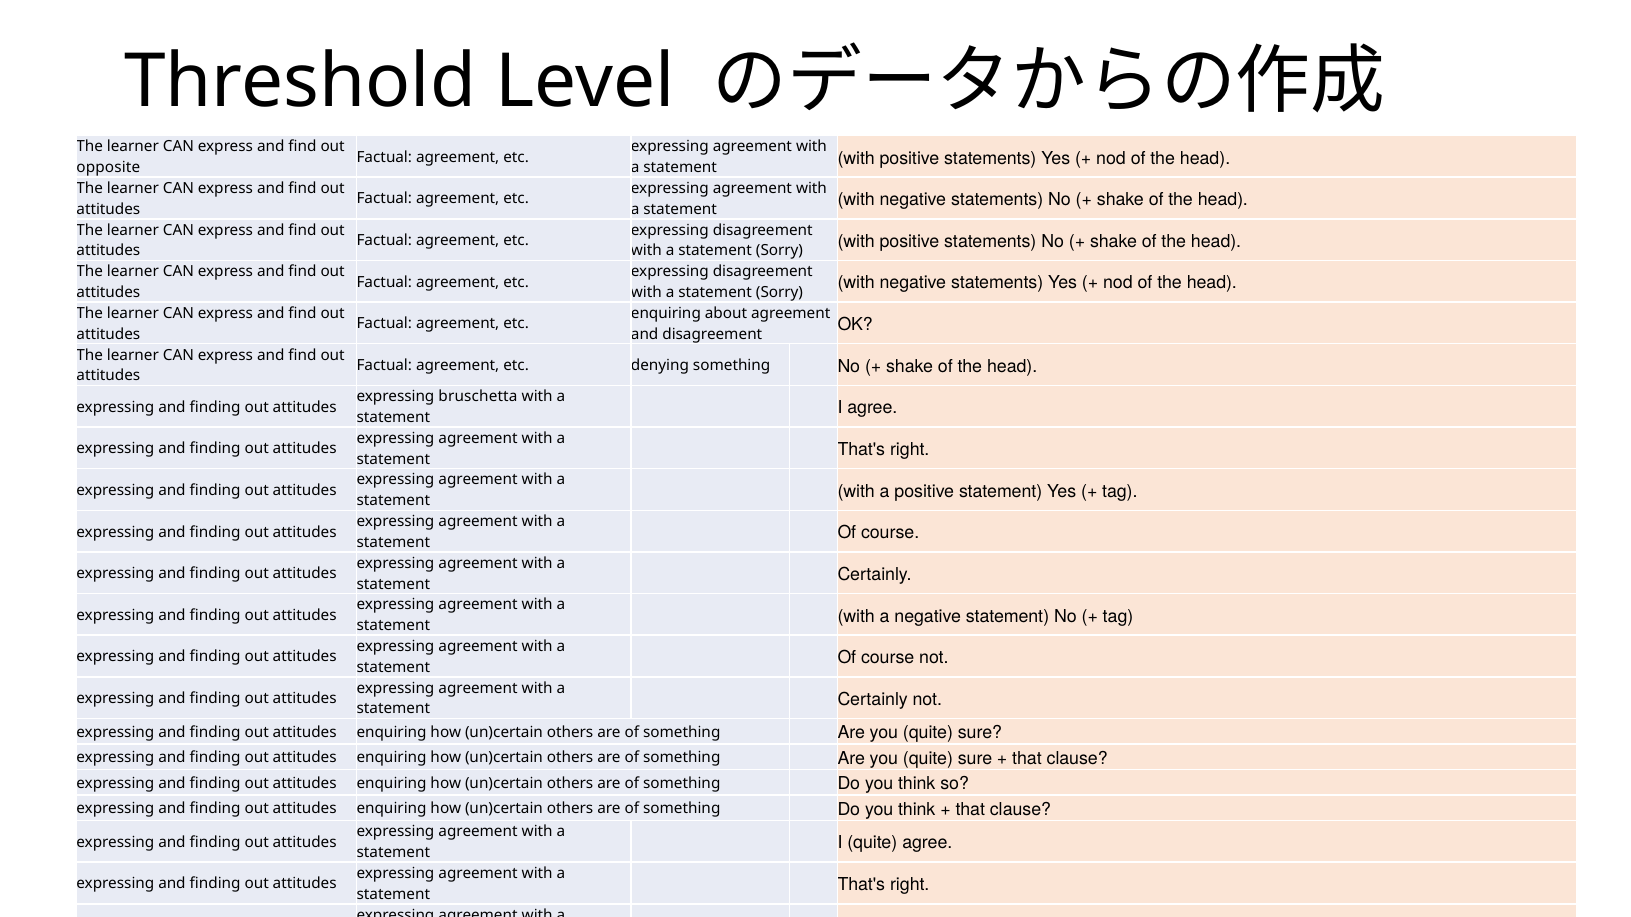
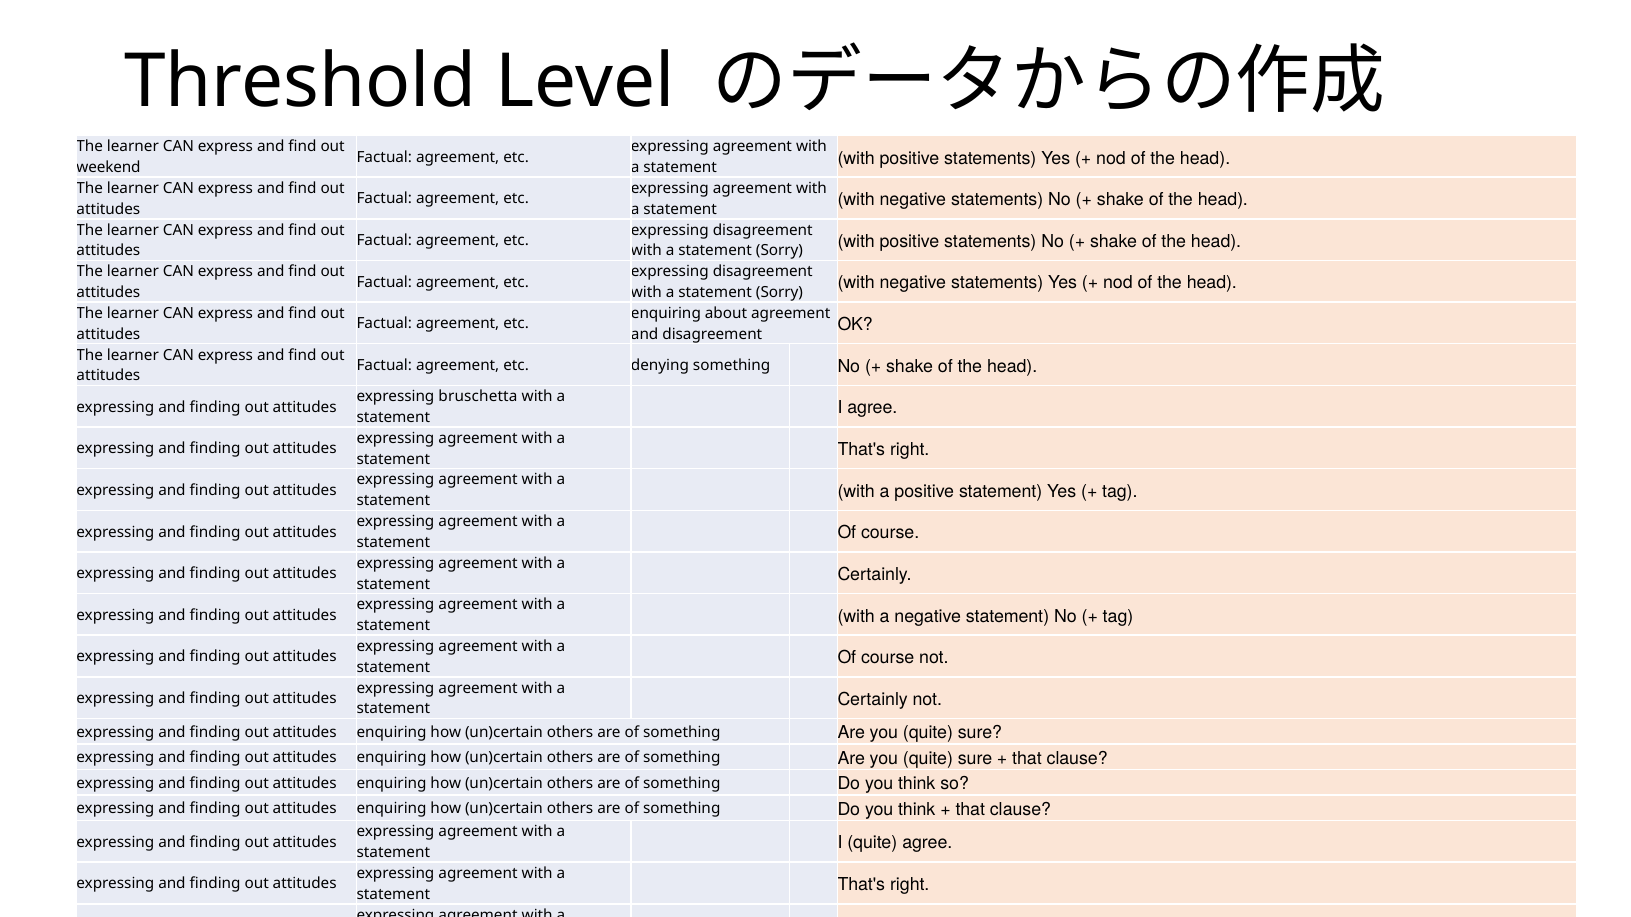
opposite: opposite -> weekend
